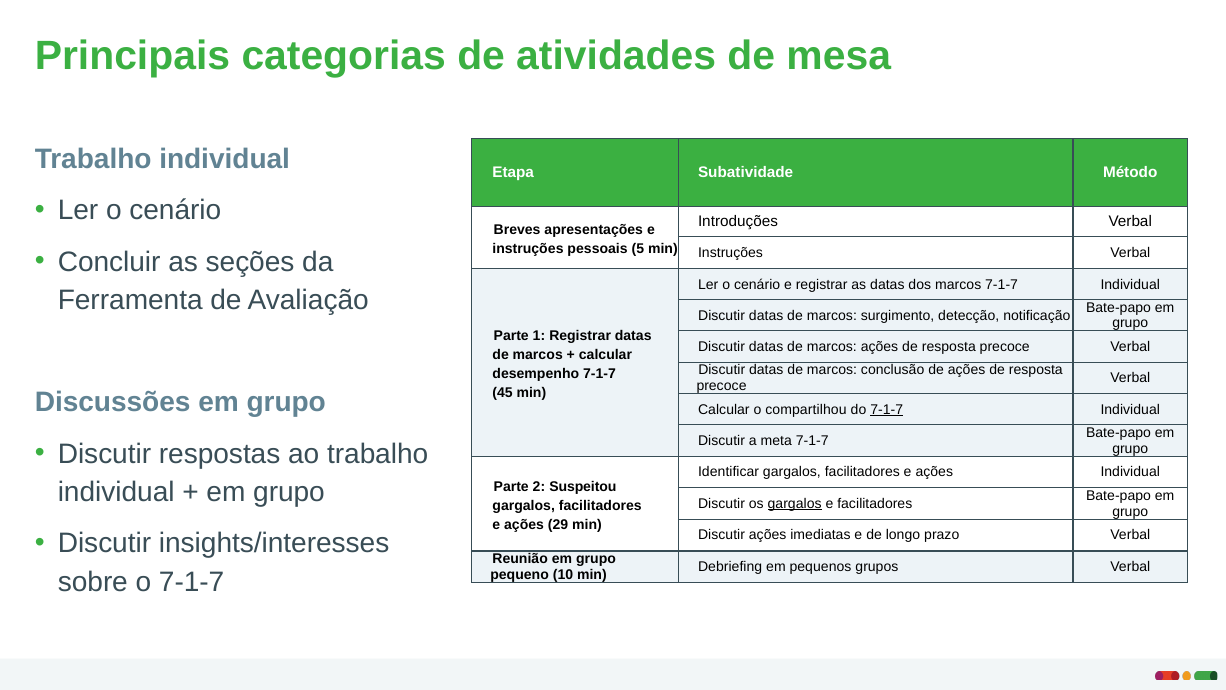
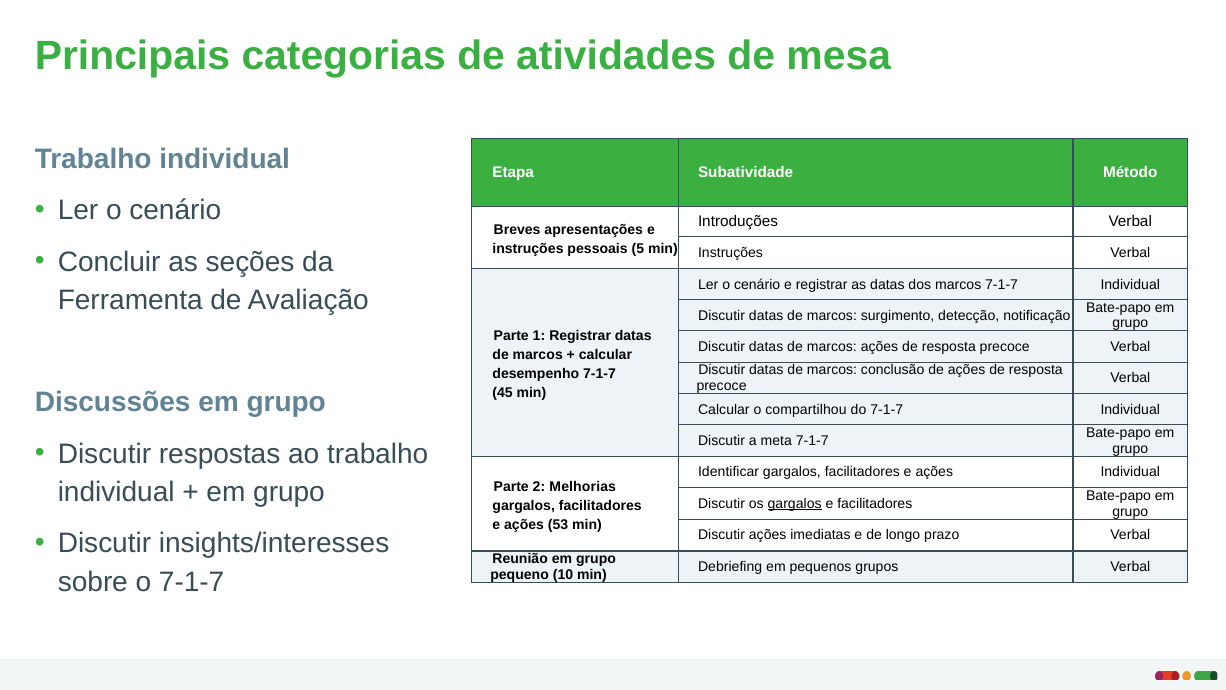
7-1-7 at (887, 409) underline: present -> none
Suspeitou: Suspeitou -> Melhorias
29: 29 -> 53
